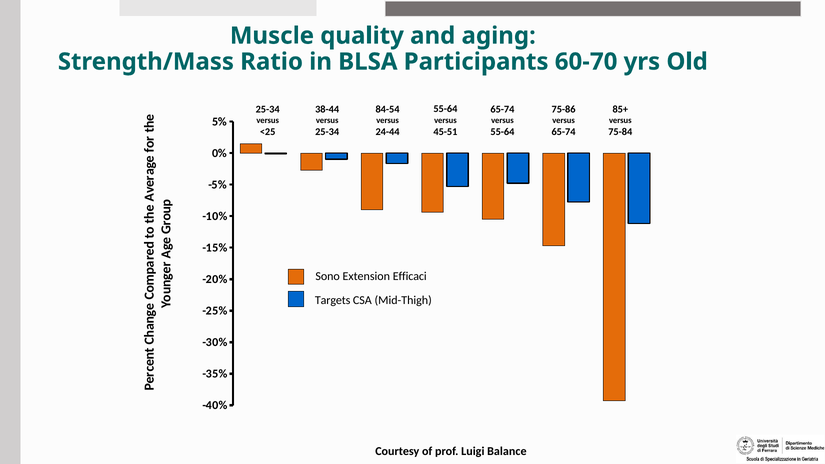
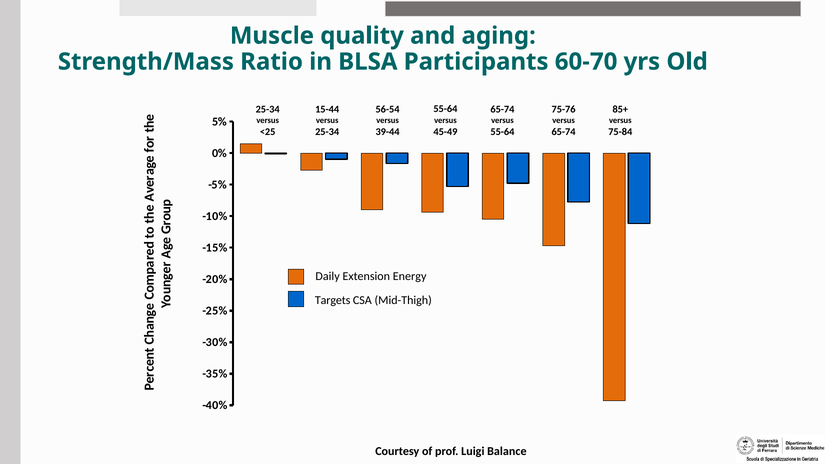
38-44: 38-44 -> 15-44
84-54: 84-54 -> 56-54
75-86: 75-86 -> 75-76
45-51: 45-51 -> 45-49
24-44: 24-44 -> 39-44
Sono: Sono -> Daily
Efficaci: Efficaci -> Energy
